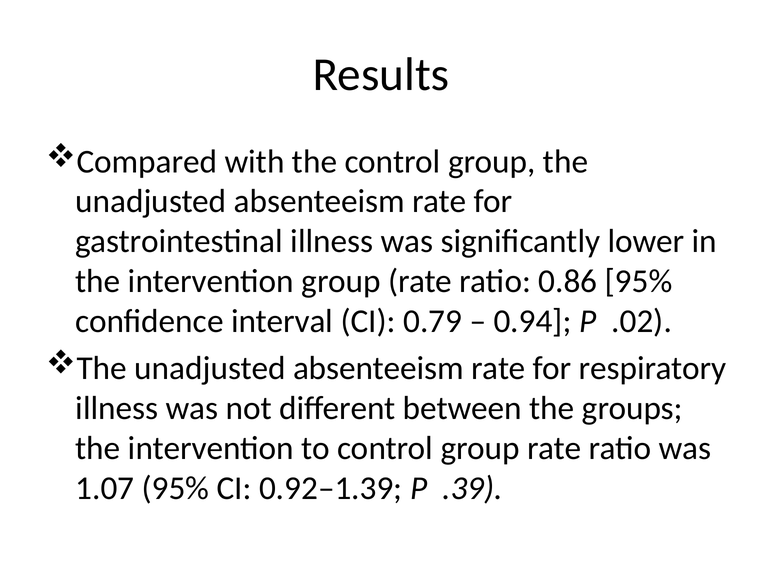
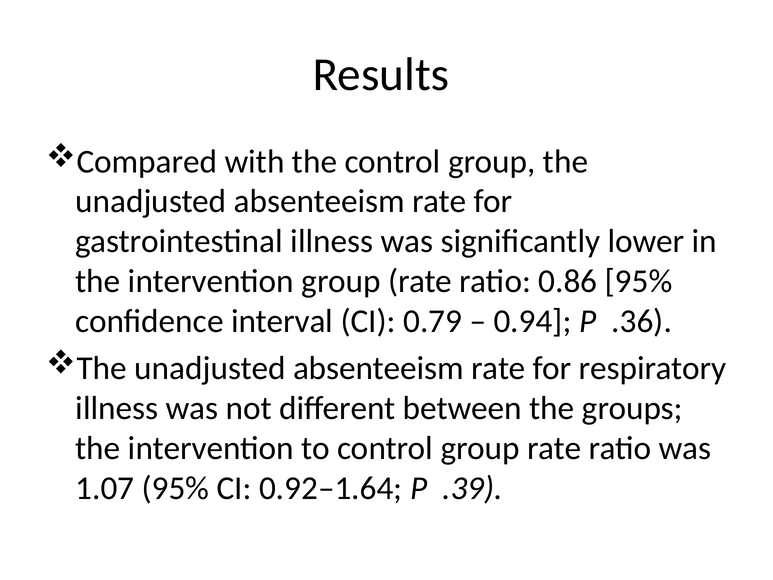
.02: .02 -> .36
0.92–1.39: 0.92–1.39 -> 0.92–1.64
